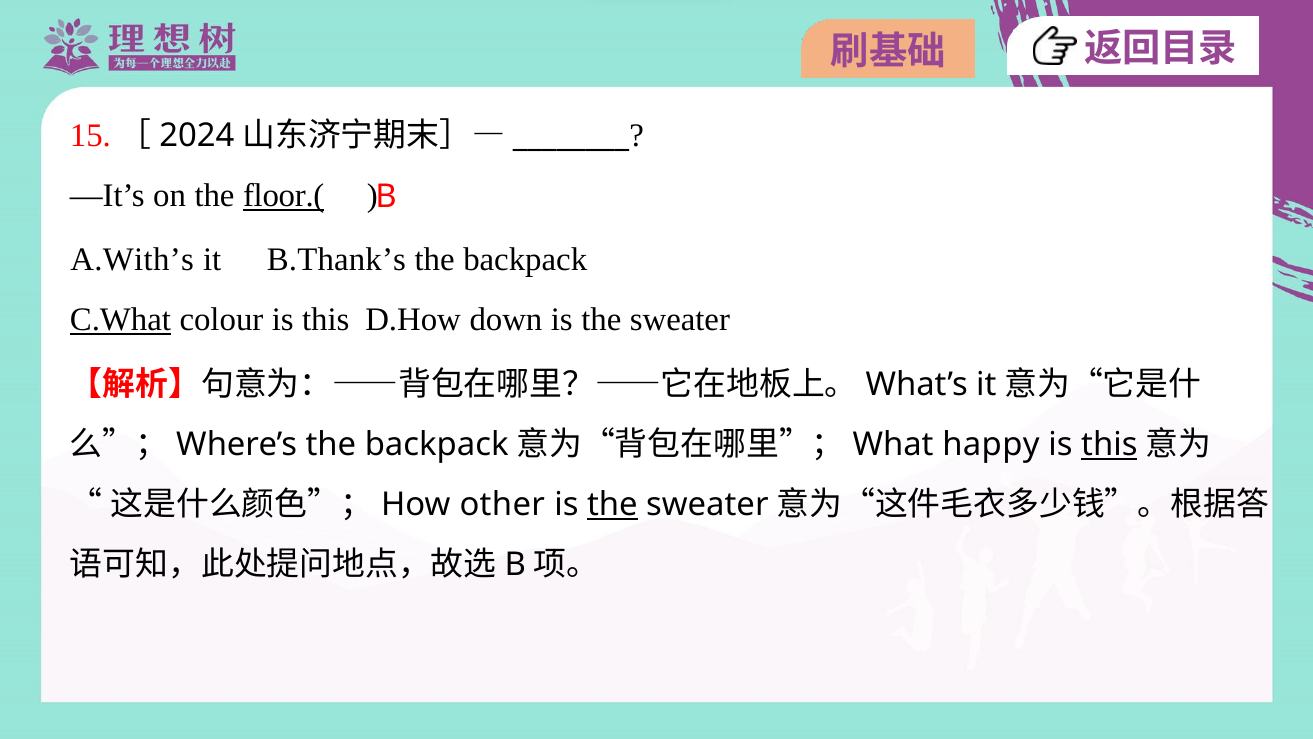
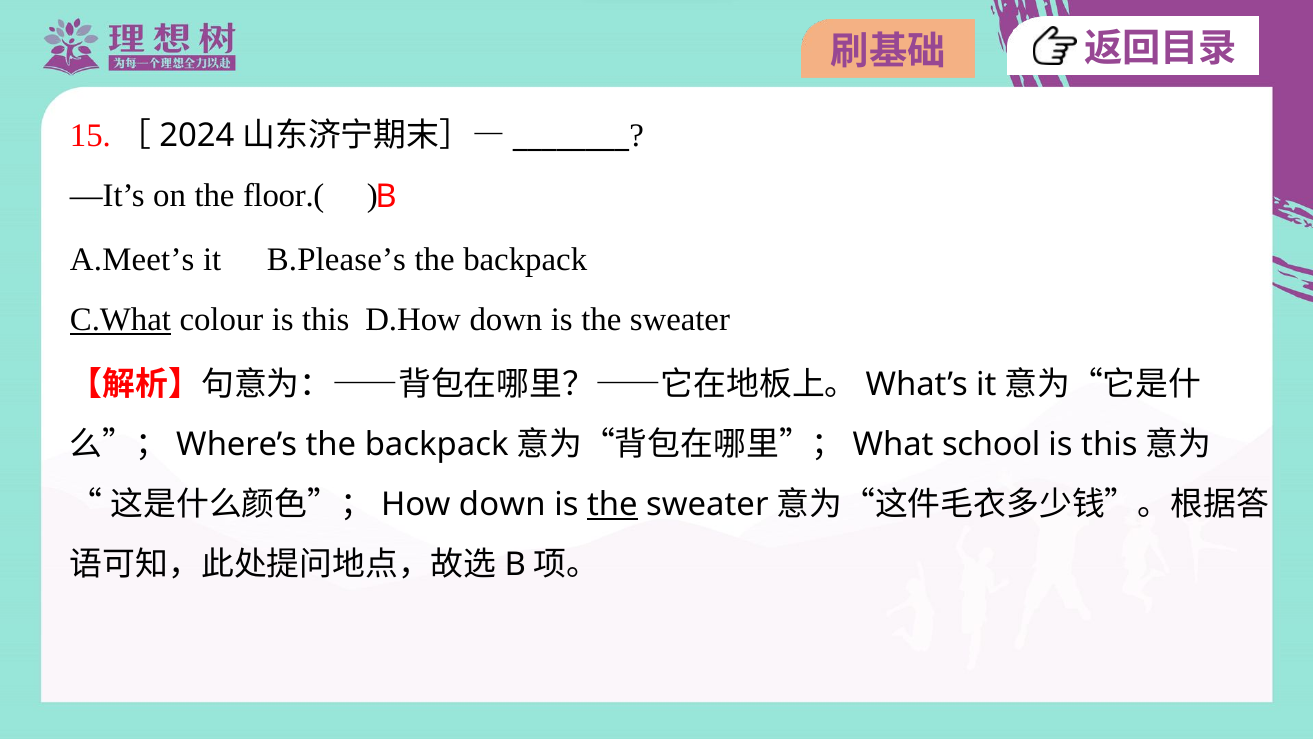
floor.( underline: present -> none
A.With’s: A.With’s -> A.Meet’s
B.Thank’s: B.Thank’s -> B.Please’s
happy: happy -> school
this at (1109, 444) underline: present -> none
other at (502, 504): other -> down
